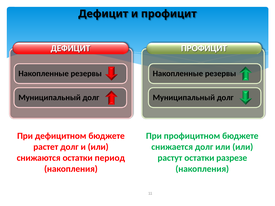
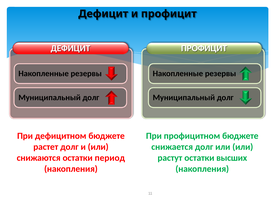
разрезе: разрезе -> высших
